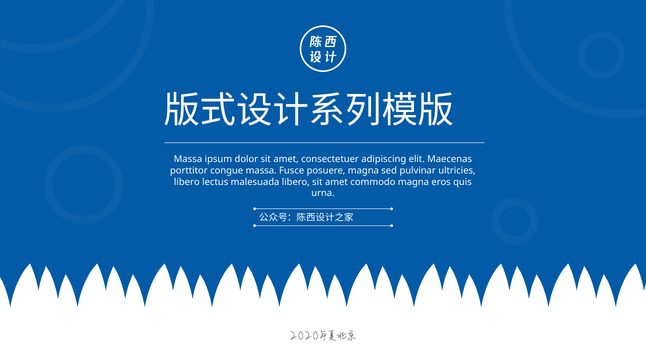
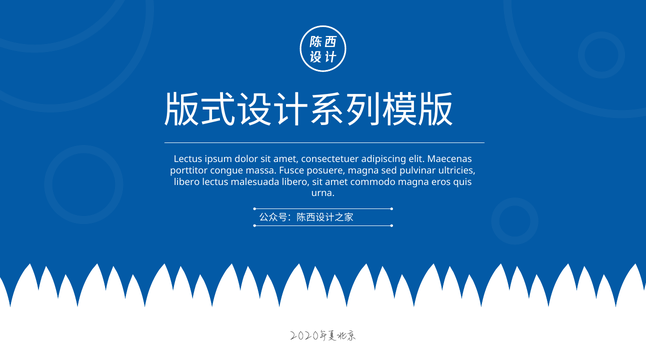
Massa at (188, 159): Massa -> Lectus
